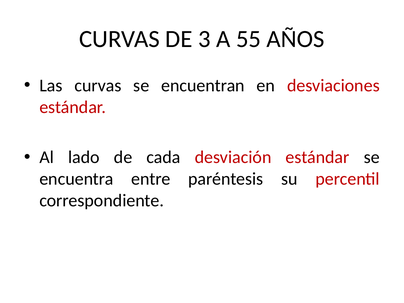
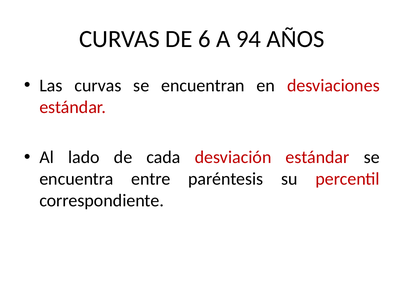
3: 3 -> 6
55: 55 -> 94
